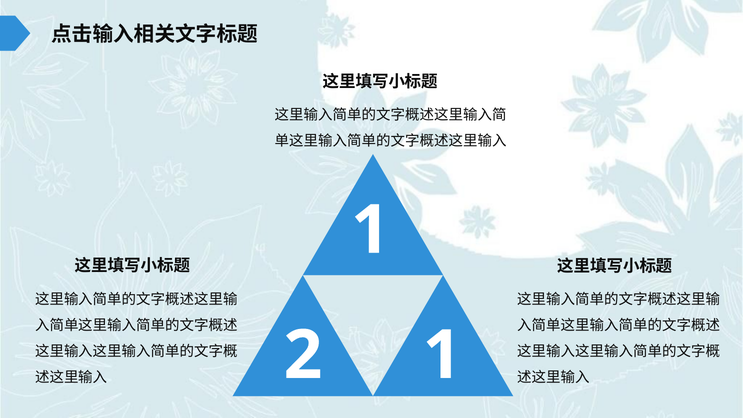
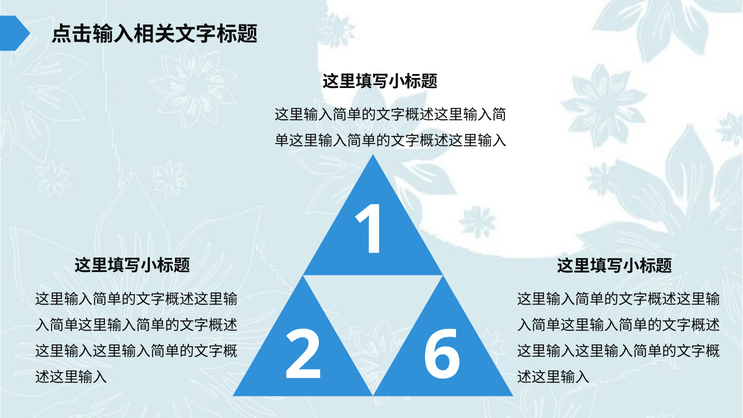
2 1: 1 -> 6
